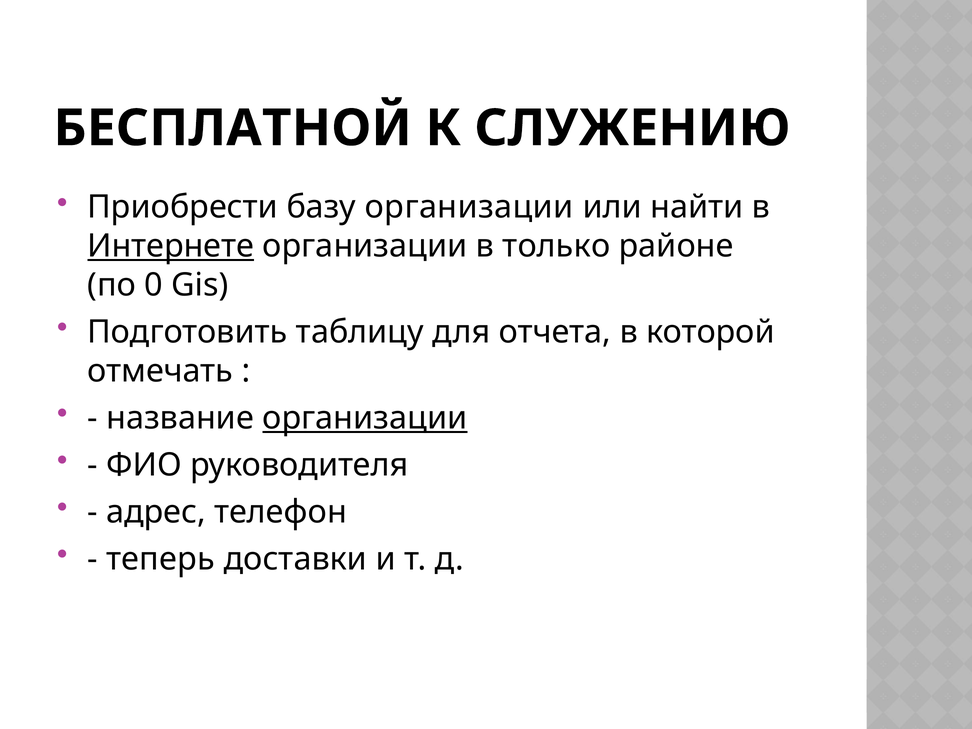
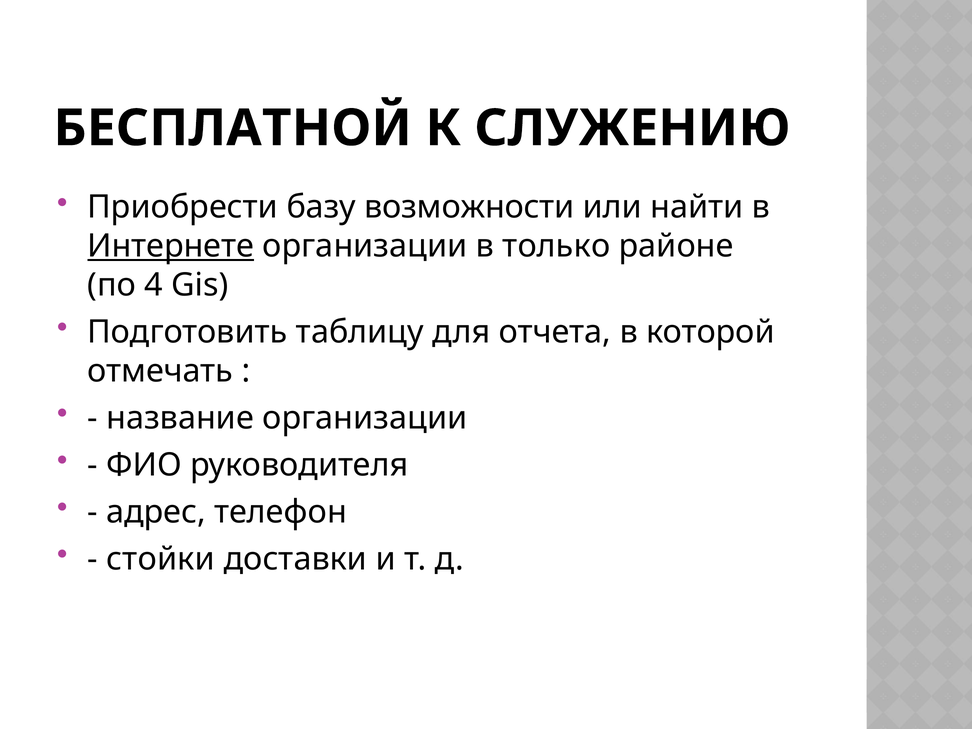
базу организации: организации -> возможности
0: 0 -> 4
организации at (365, 418) underline: present -> none
теперь: теперь -> стойки
